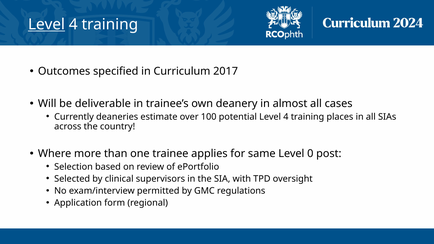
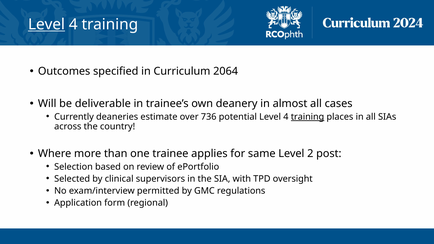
2017: 2017 -> 2064
100: 100 -> 736
training at (308, 117) underline: none -> present
0: 0 -> 2
